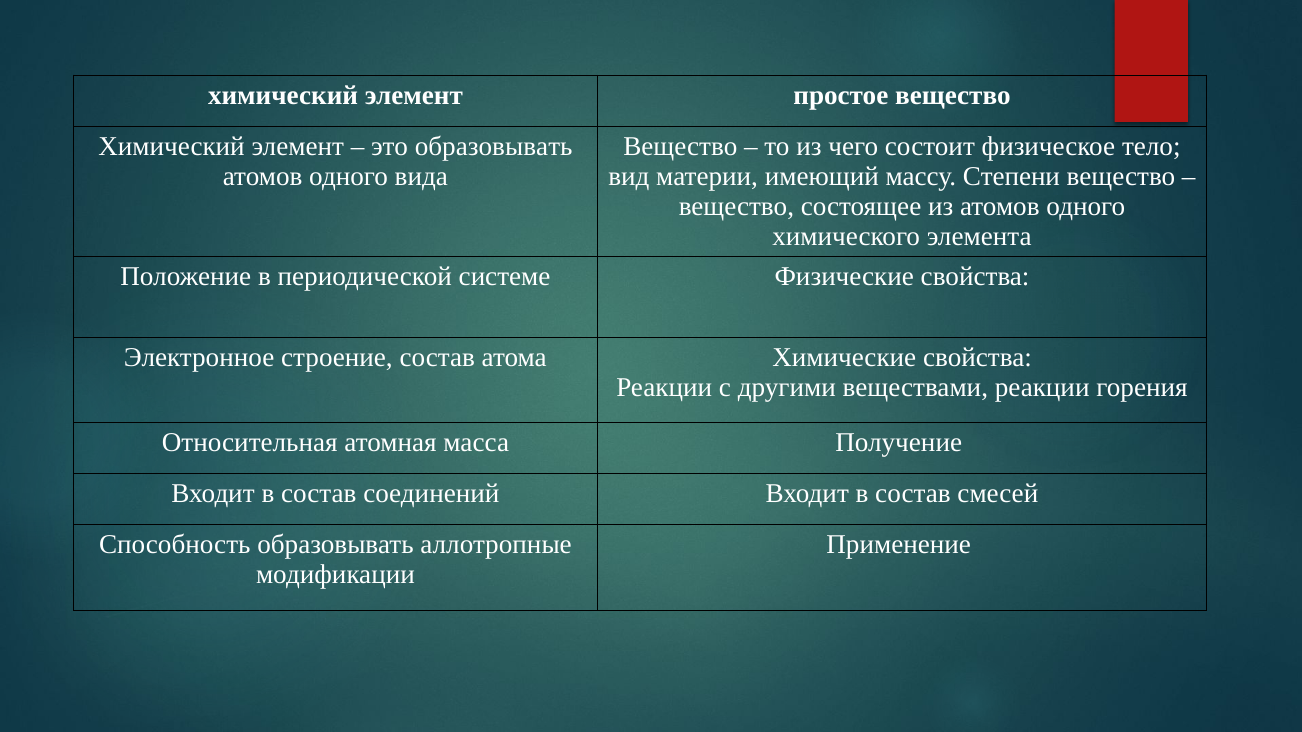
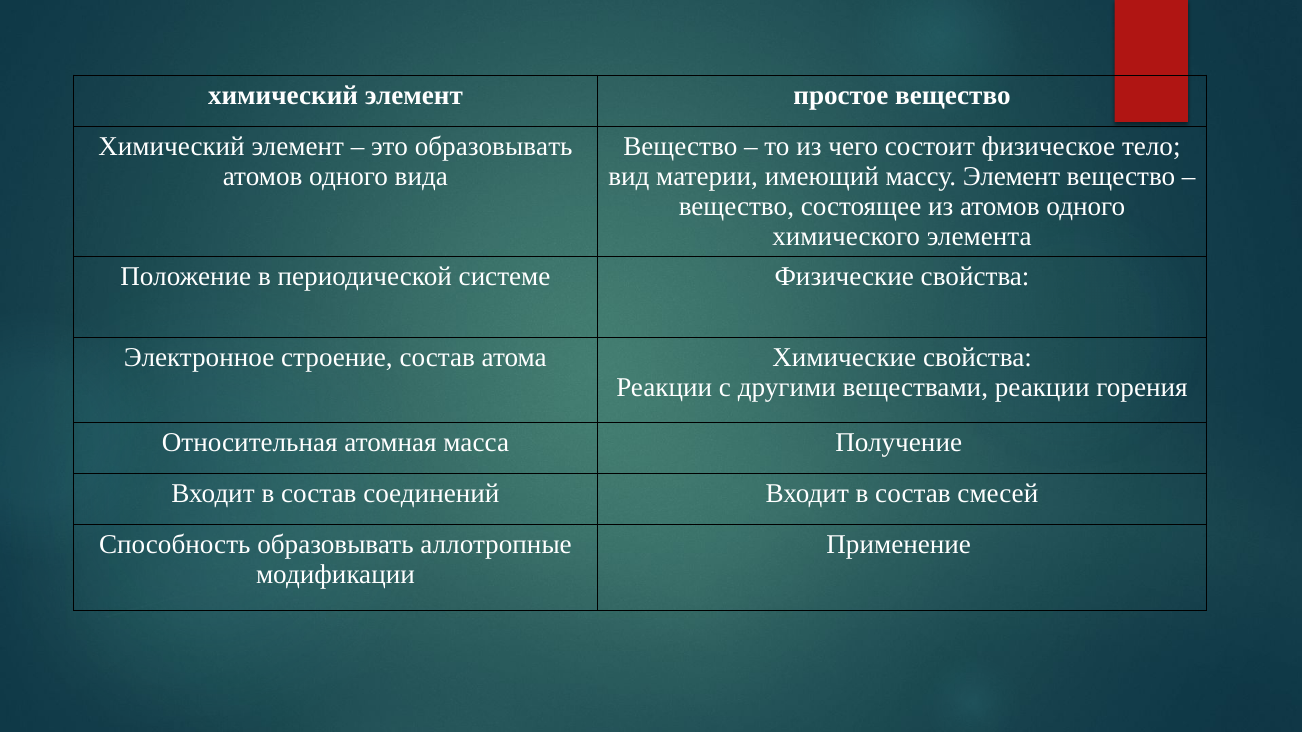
массу Степени: Степени -> Элемент
